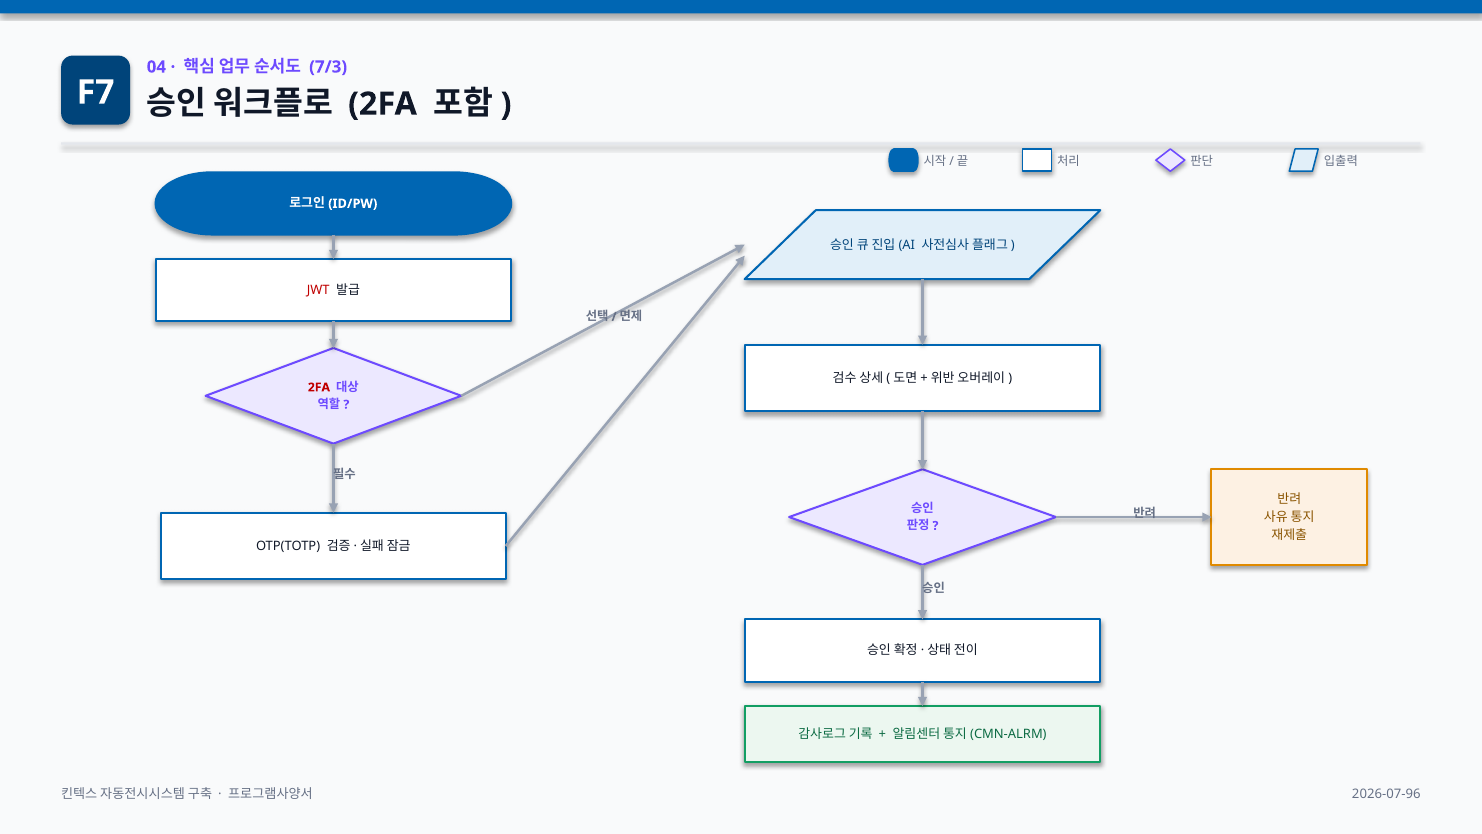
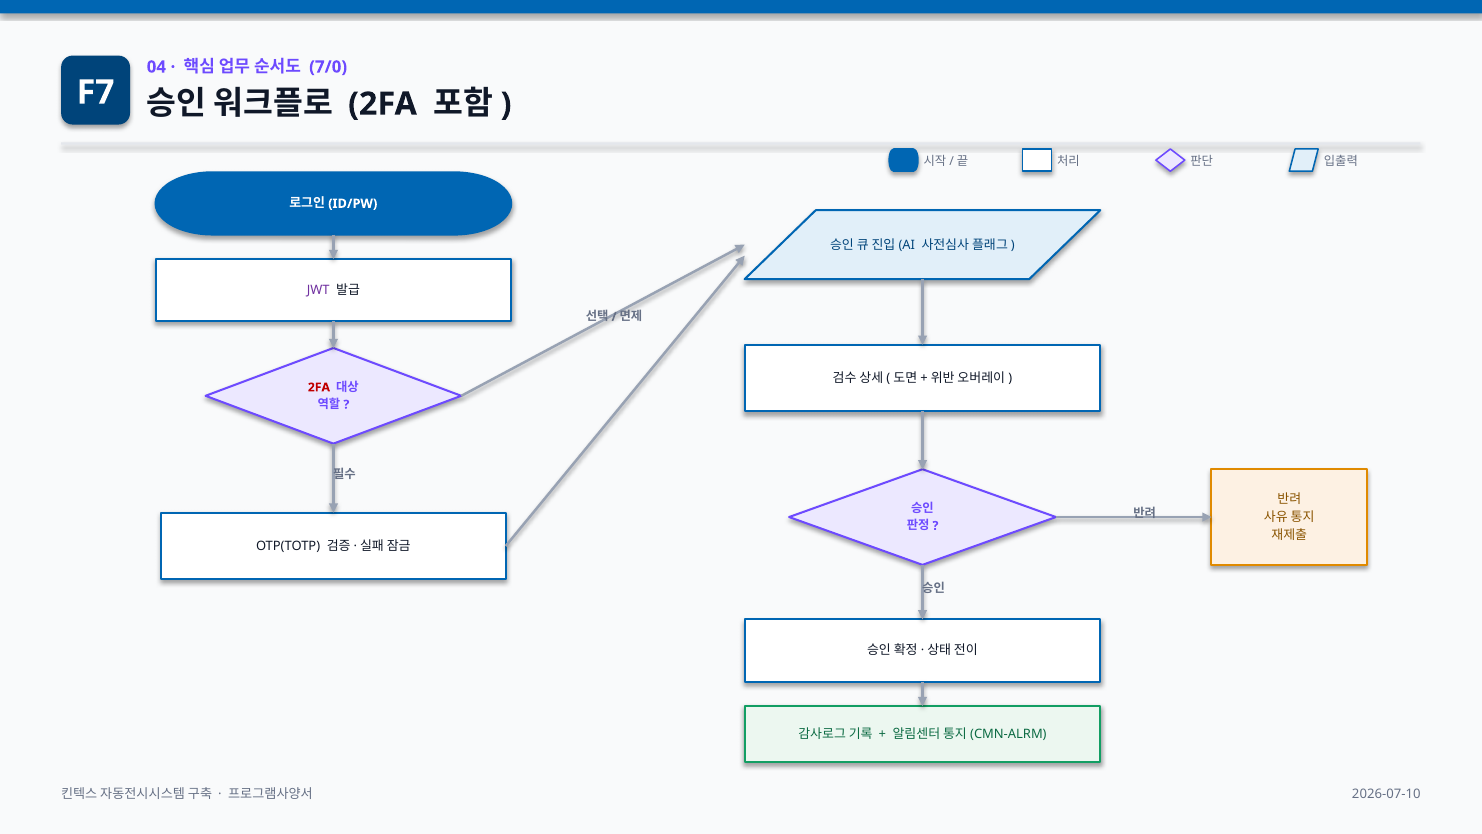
7/3: 7/3 -> 7/0
JWT colour: red -> purple
2026-07-96: 2026-07-96 -> 2026-07-10
